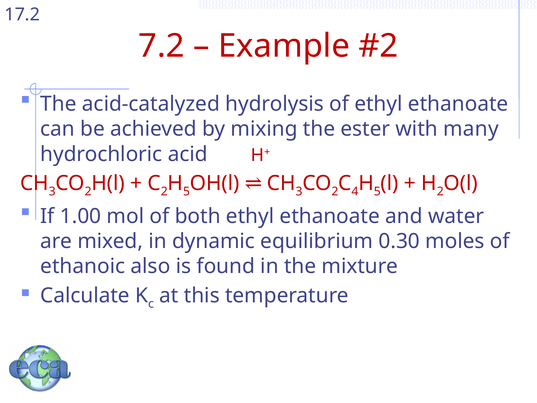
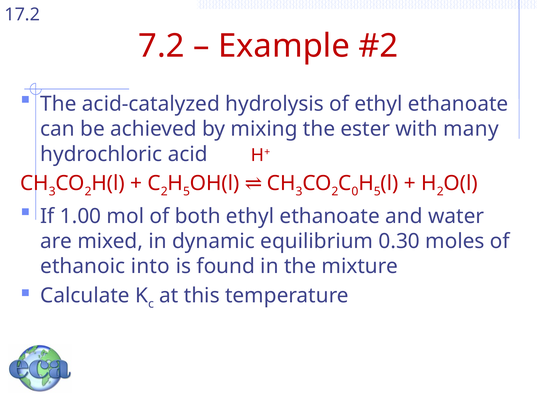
4: 4 -> 0
also: also -> into
